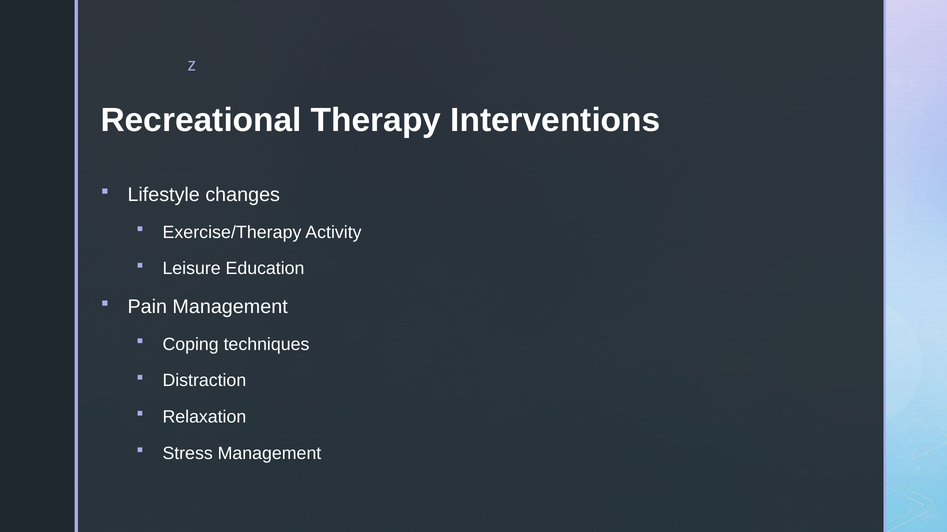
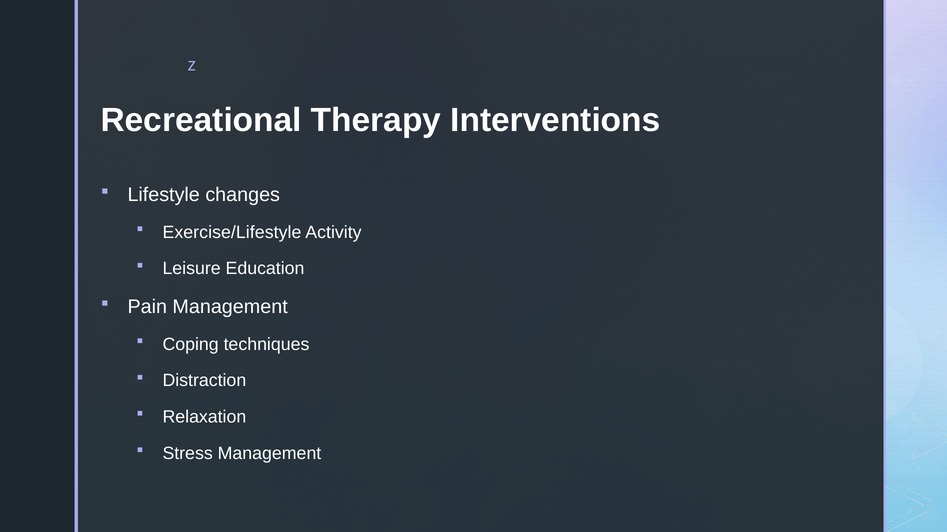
Exercise/Therapy: Exercise/Therapy -> Exercise/Lifestyle
